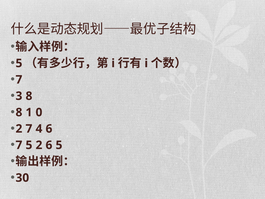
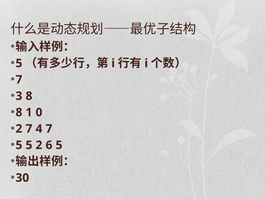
4 6: 6 -> 7
7 at (19, 145): 7 -> 5
